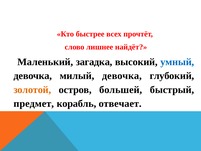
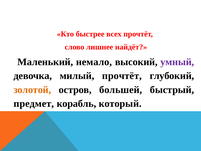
загадка: загадка -> немало
умный colour: blue -> purple
милый девочка: девочка -> прочтёт
отвечает: отвечает -> который
